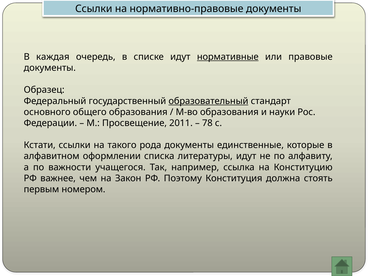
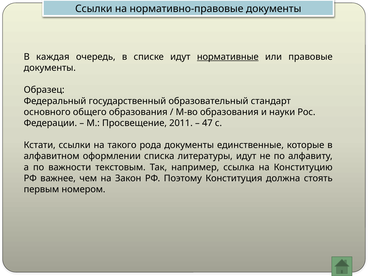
образовательный underline: present -> none
78: 78 -> 47
учащегося: учащегося -> текстовым
